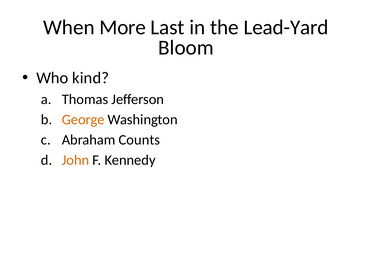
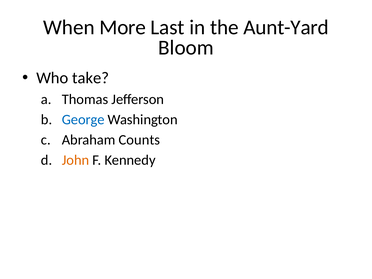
Lead-Yard: Lead-Yard -> Aunt-Yard
kind: kind -> take
George colour: orange -> blue
